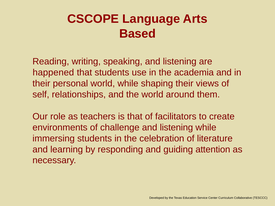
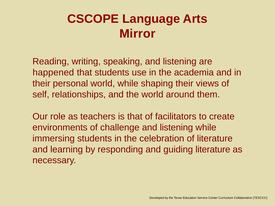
Based: Based -> Mirror
guiding attention: attention -> literature
